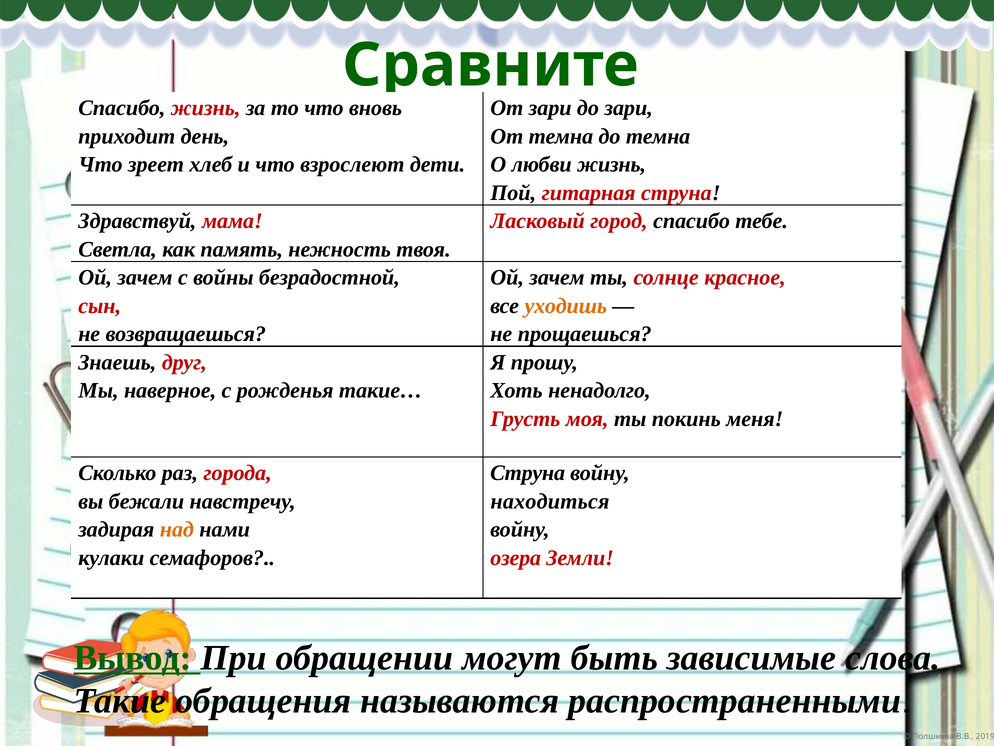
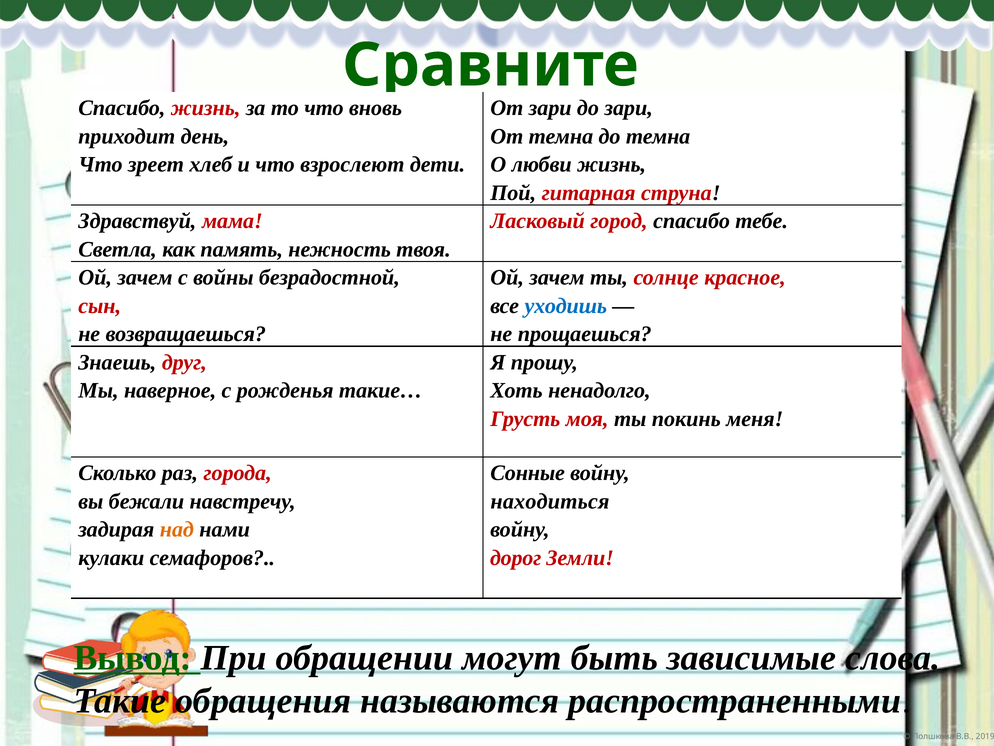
уходишь colour: orange -> blue
Струна at (528, 473): Струна -> Сонные
озера: озера -> дорог
